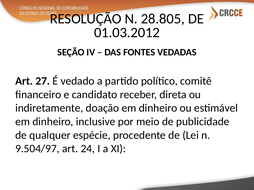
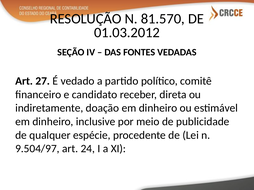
28.805: 28.805 -> 81.570
